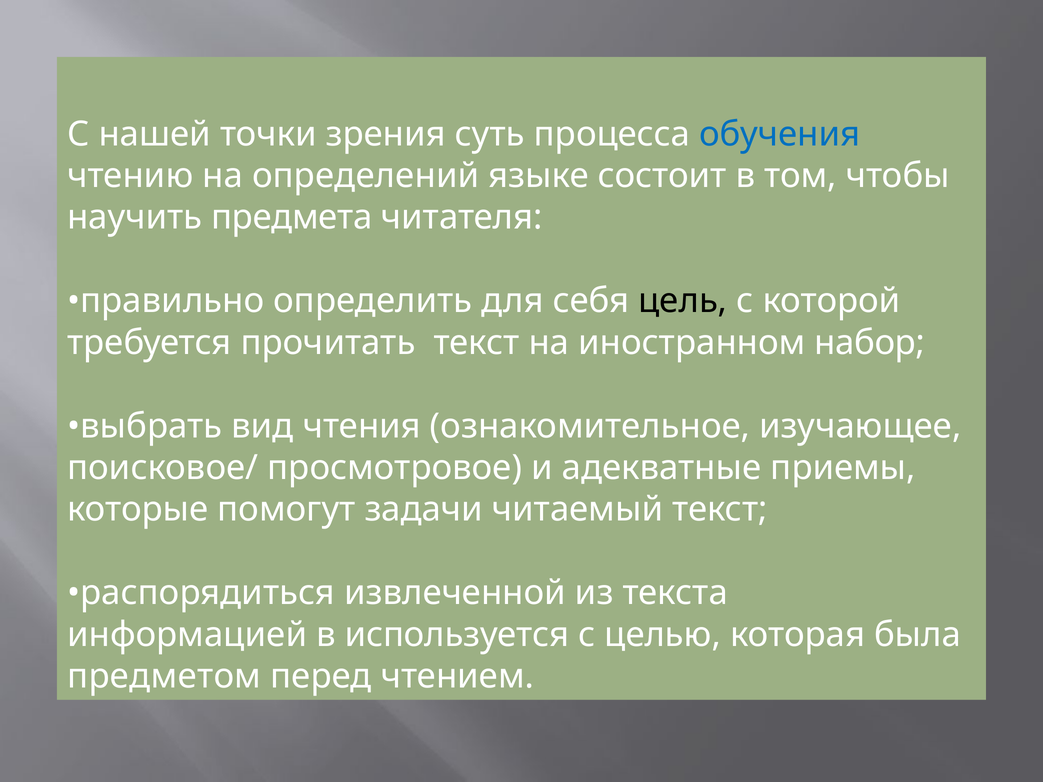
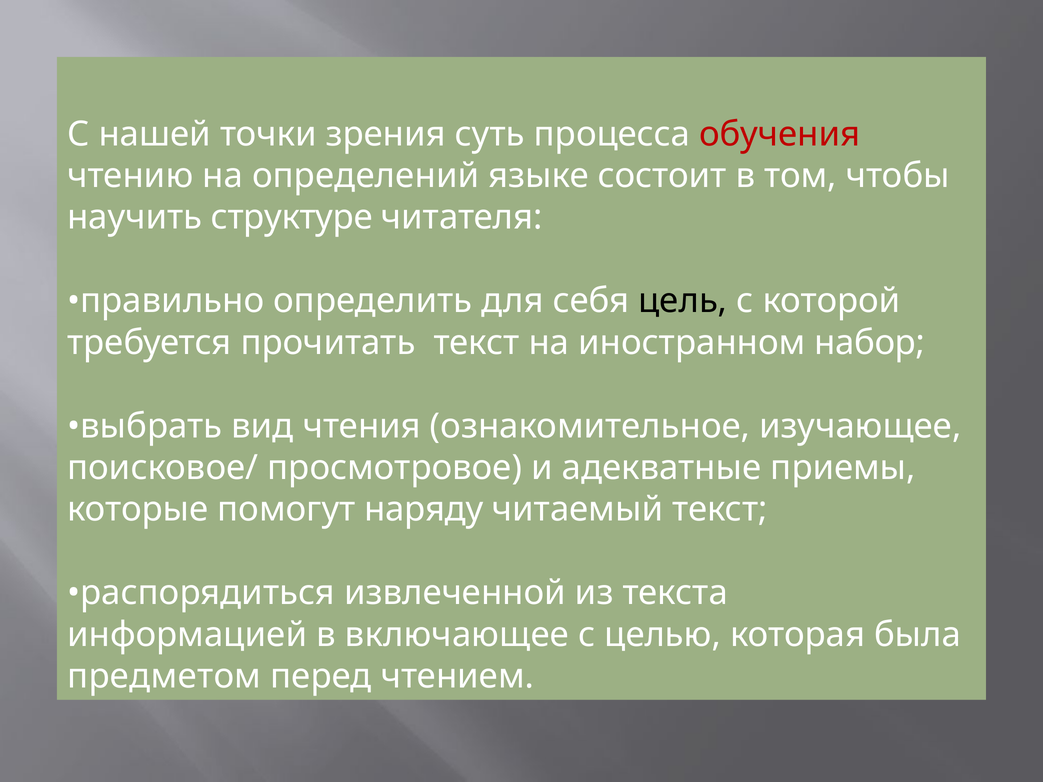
обучения colour: blue -> red
предмета: предмета -> структуре
задачи: задачи -> наряду
используется: используется -> включающее
